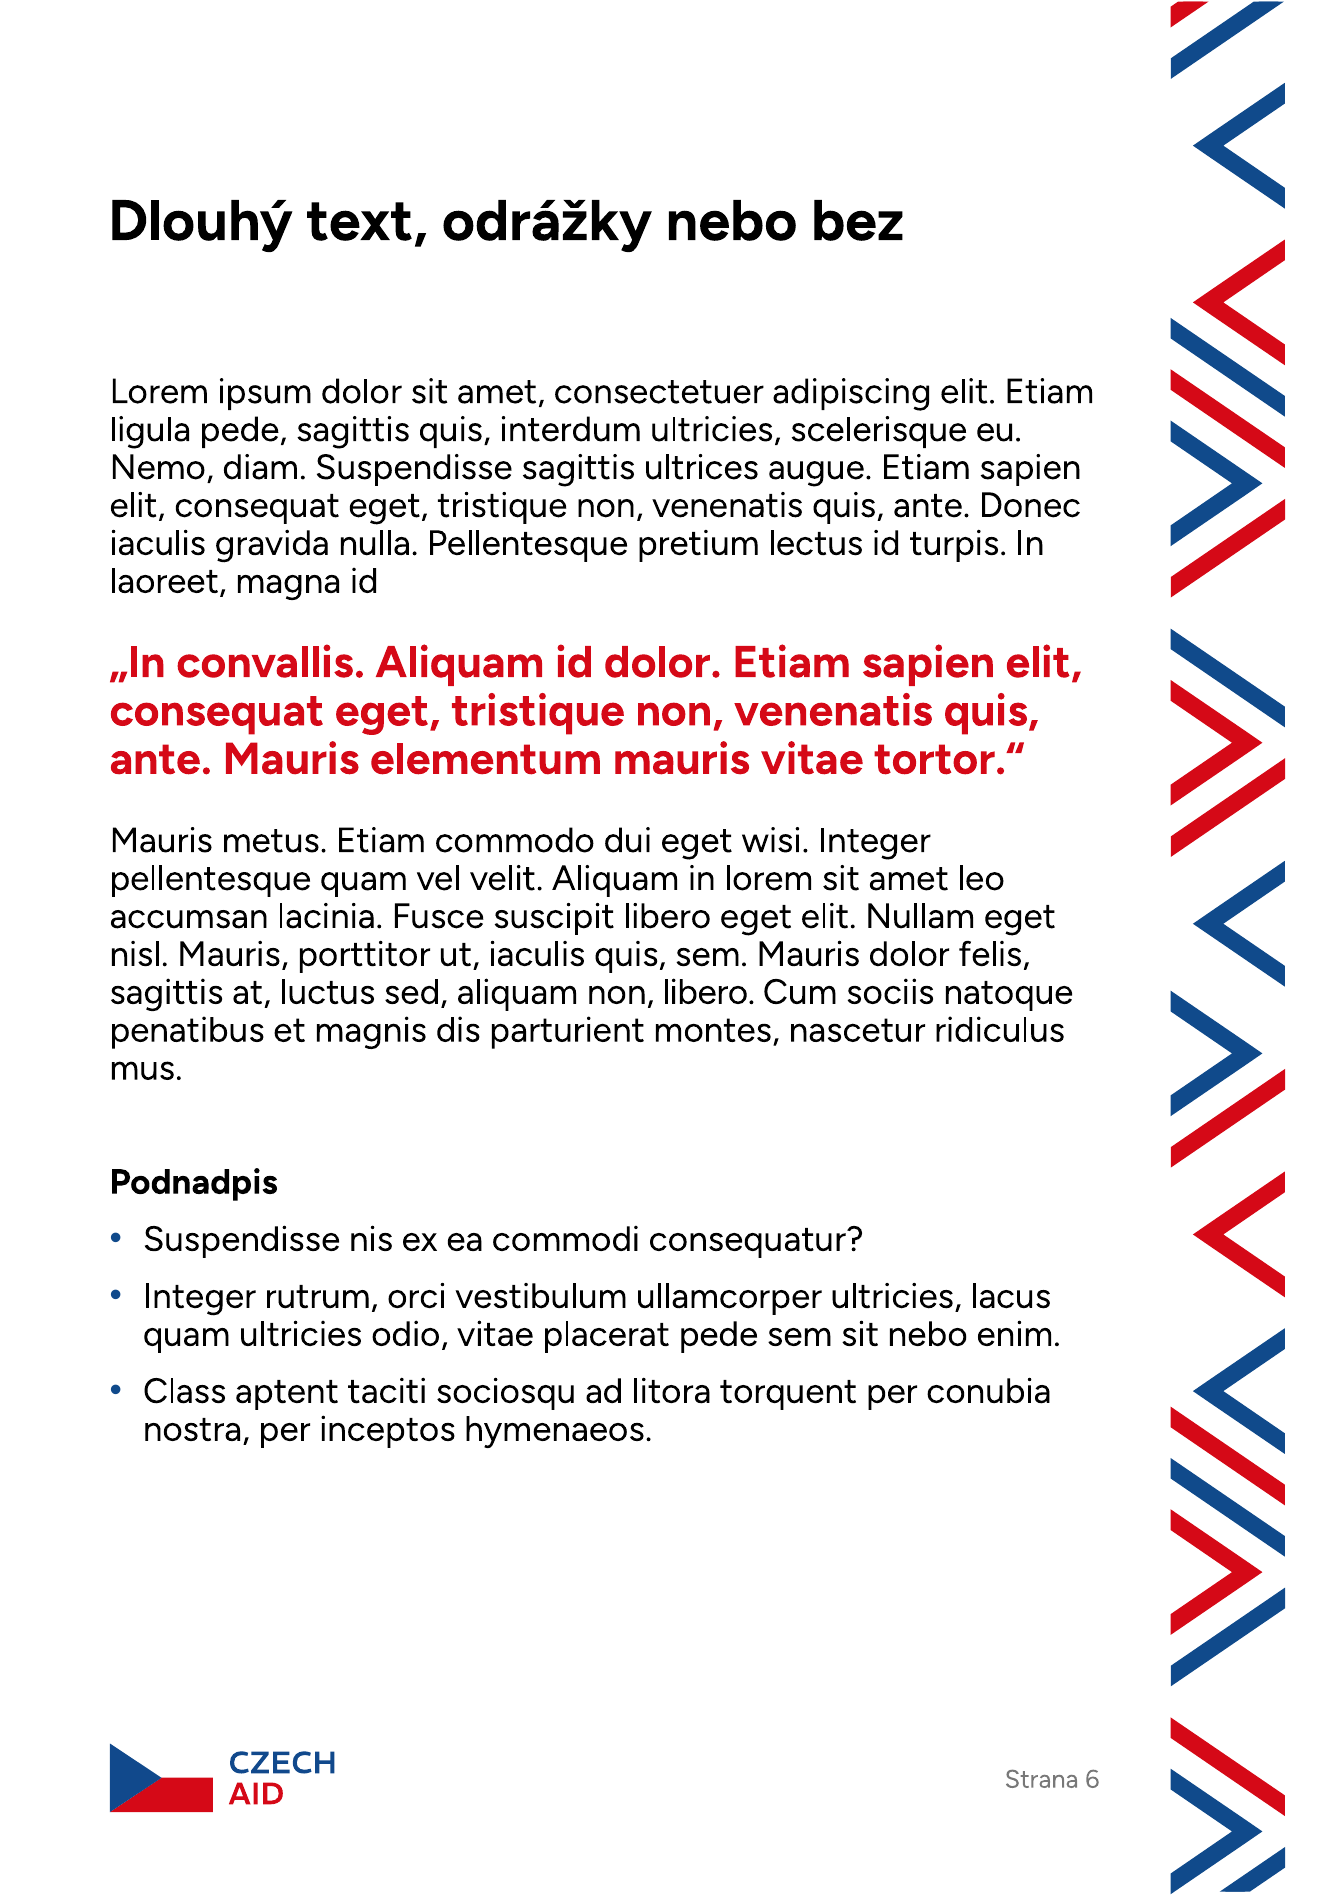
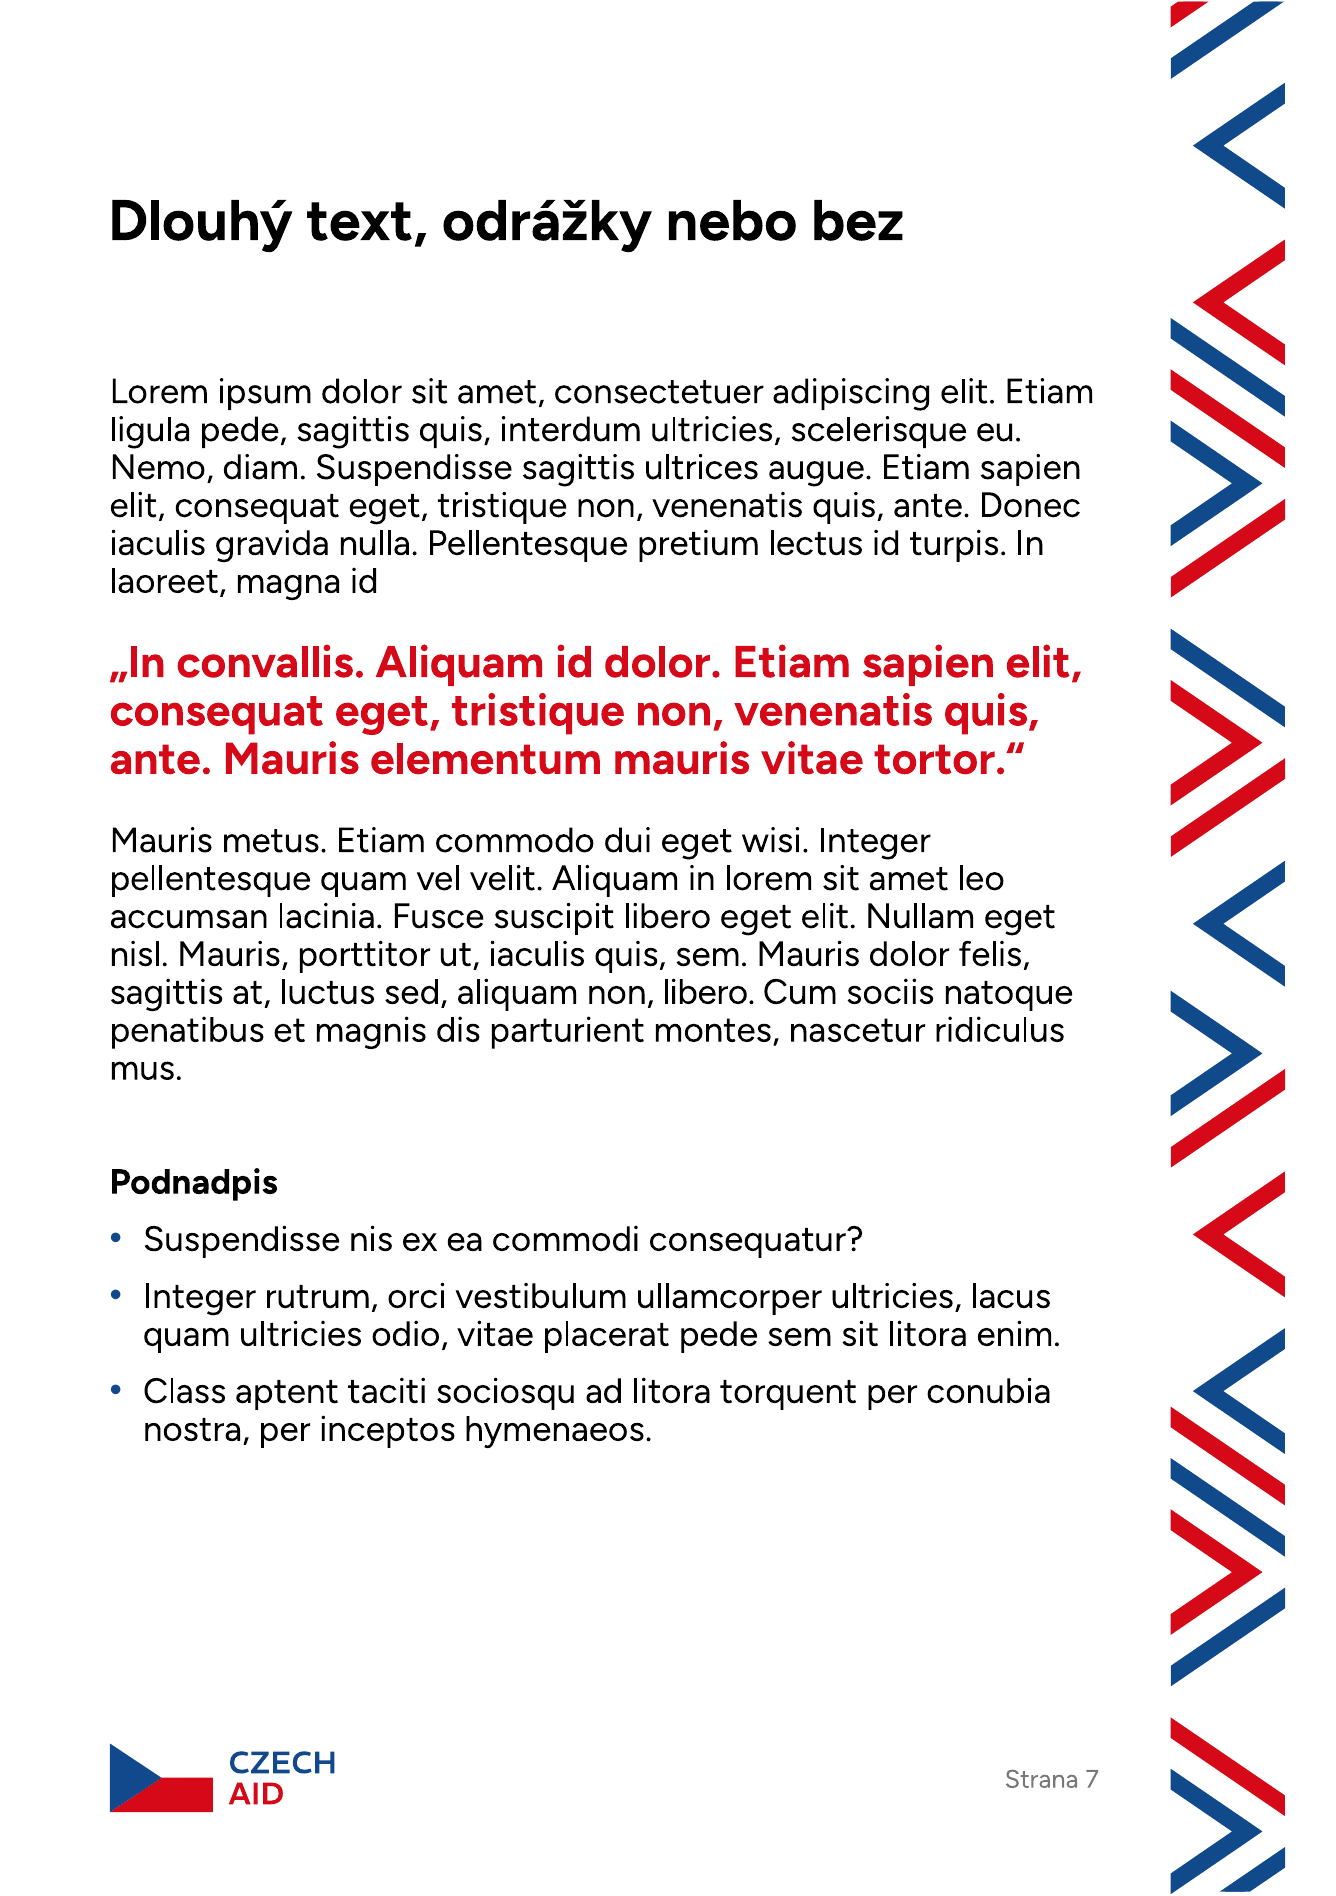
sit nebo: nebo -> litora
6: 6 -> 7
